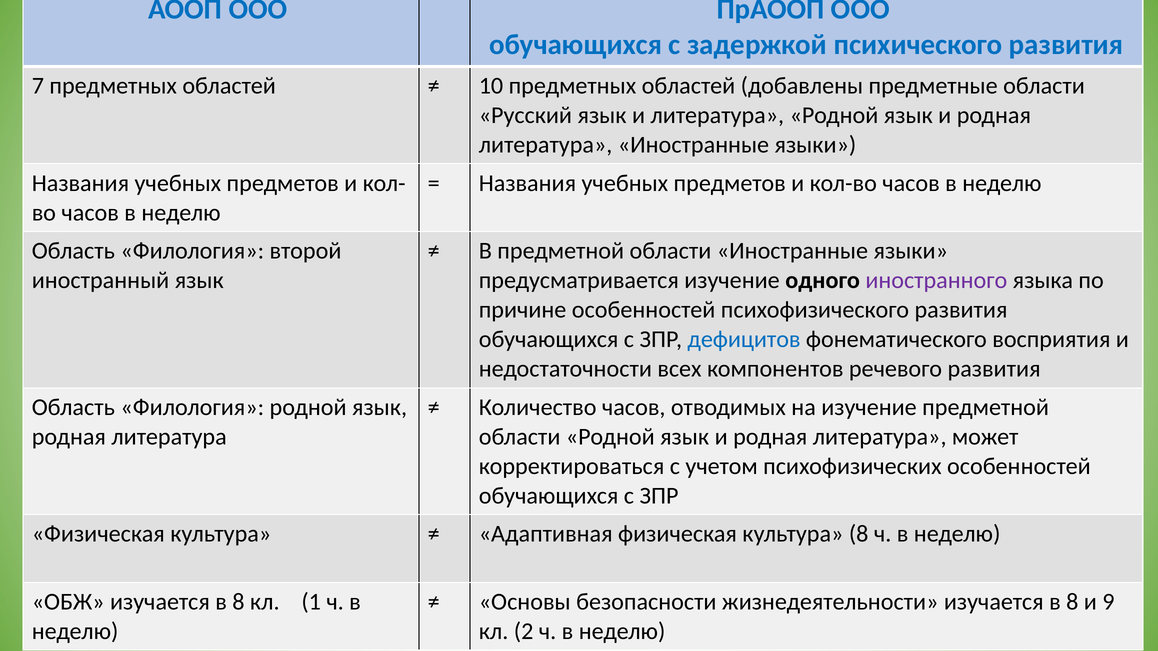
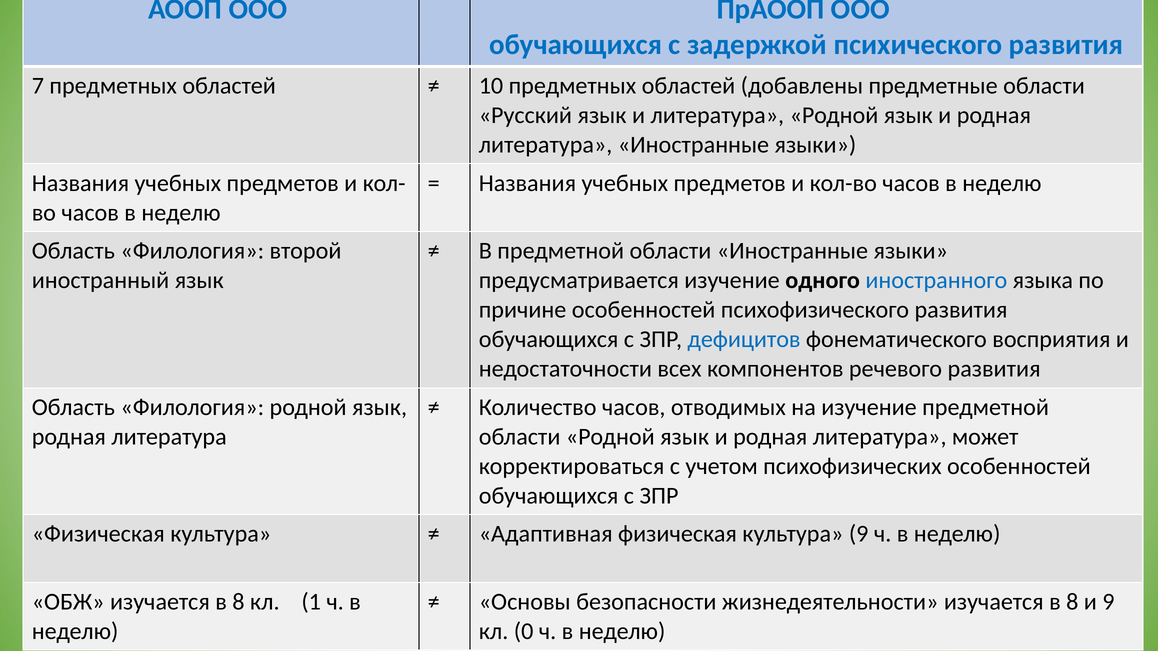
иностранного colour: purple -> blue
культура 8: 8 -> 9
2: 2 -> 0
